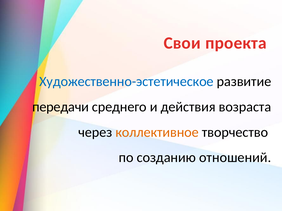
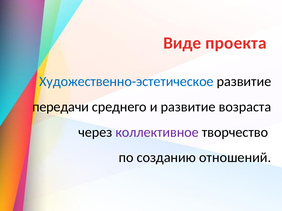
Свои: Свои -> Виде
и действия: действия -> развитие
коллективное colour: orange -> purple
